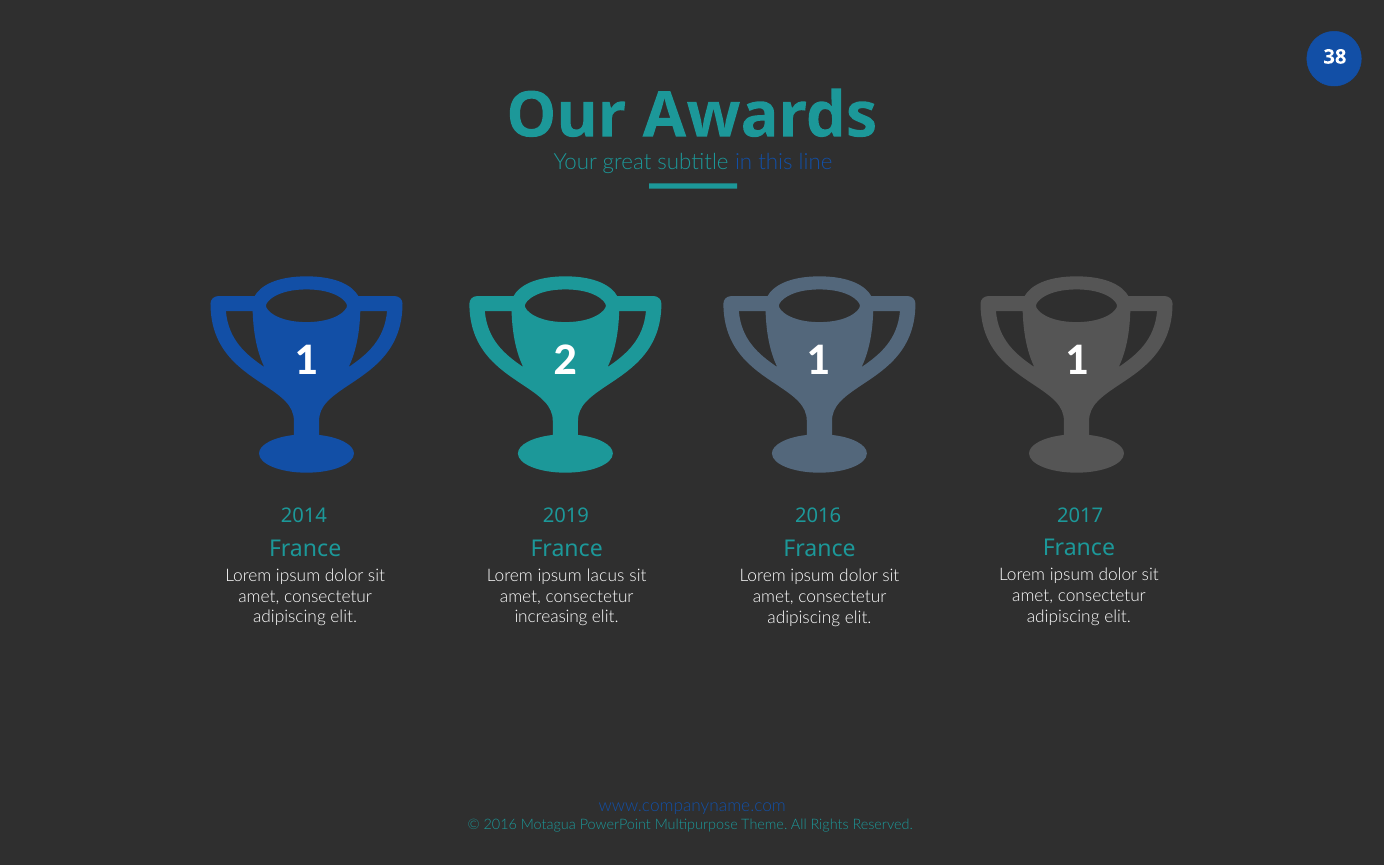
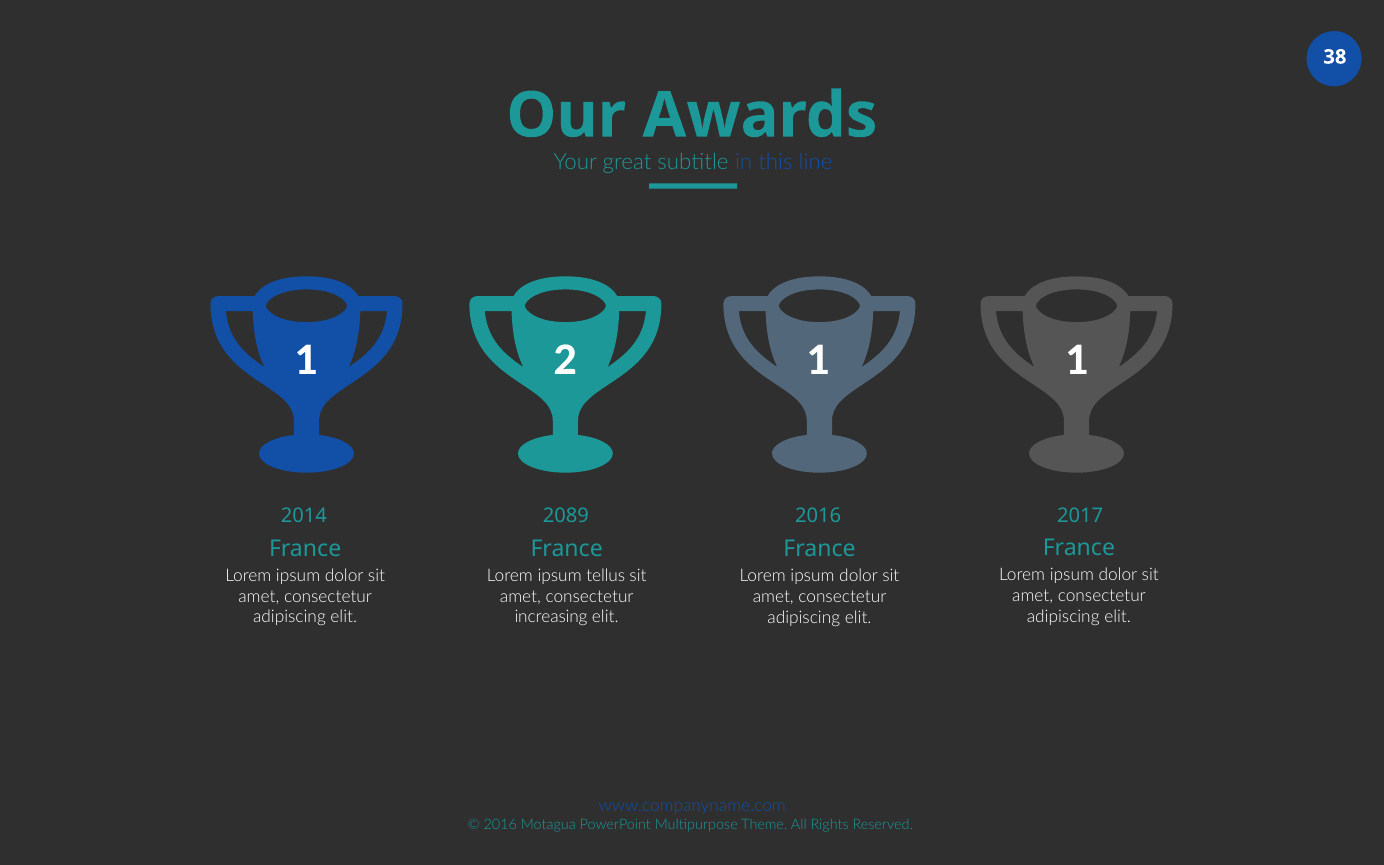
2019: 2019 -> 2089
lacus: lacus -> tellus
